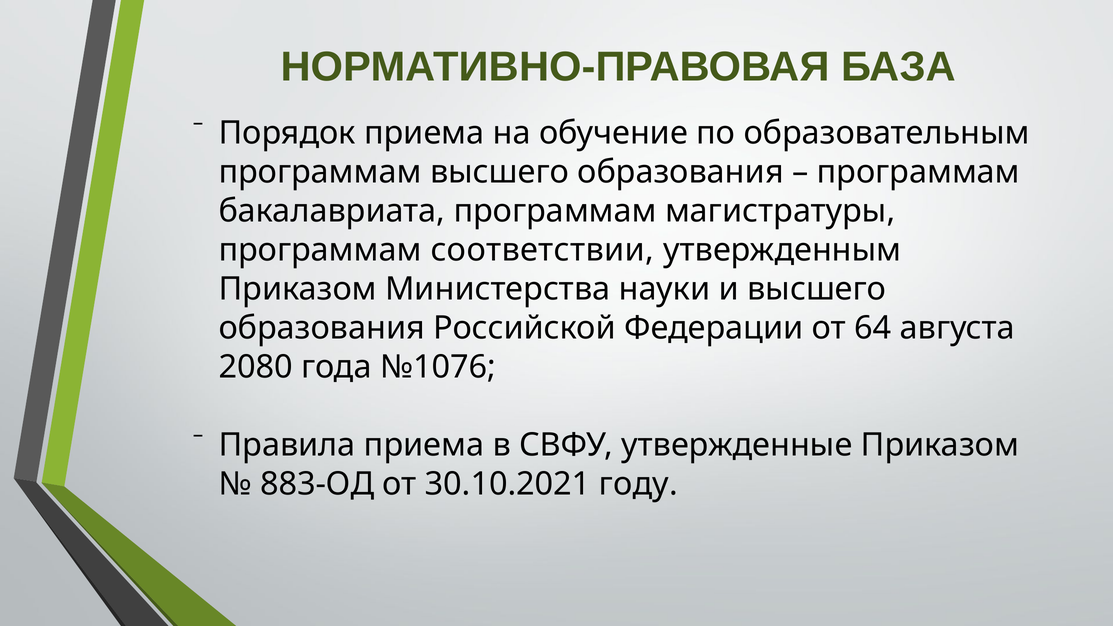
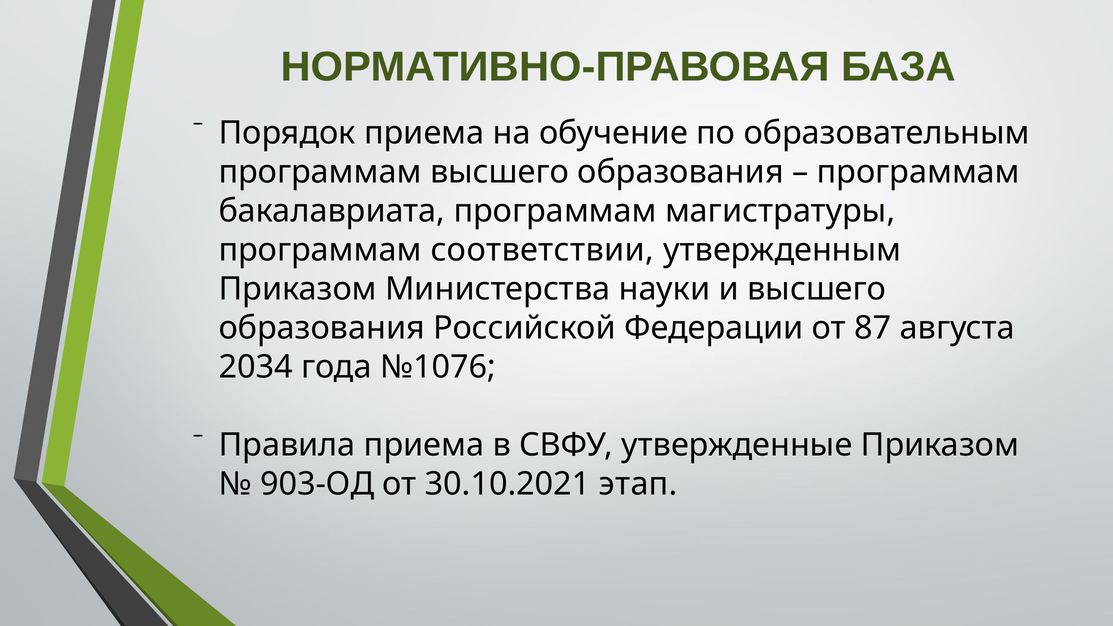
64: 64 -> 87
2080: 2080 -> 2034
883-ОД: 883-ОД -> 903-ОД
году: году -> этап
